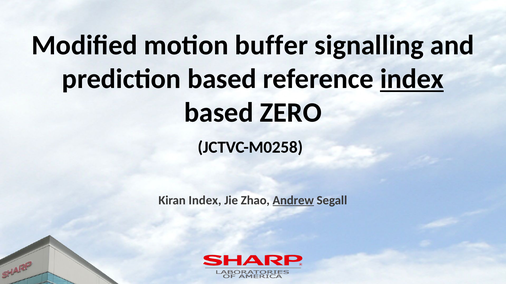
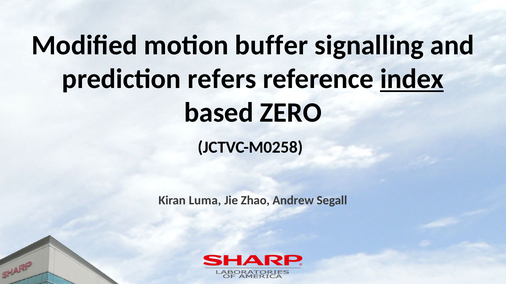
prediction based: based -> refers
Kiran Index: Index -> Luma
Andrew underline: present -> none
